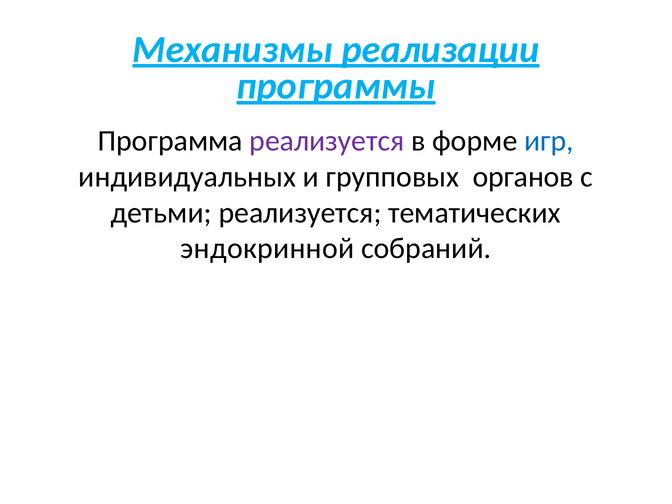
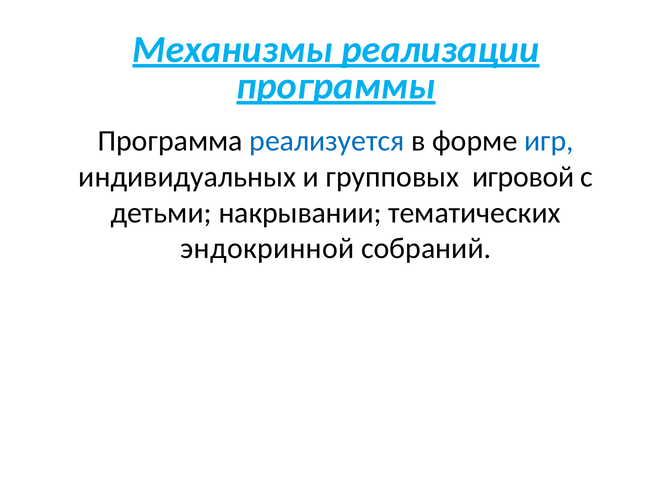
реализуется at (327, 141) colour: purple -> blue
органов: органов -> игровой
детьми реализуется: реализуется -> накрывании
